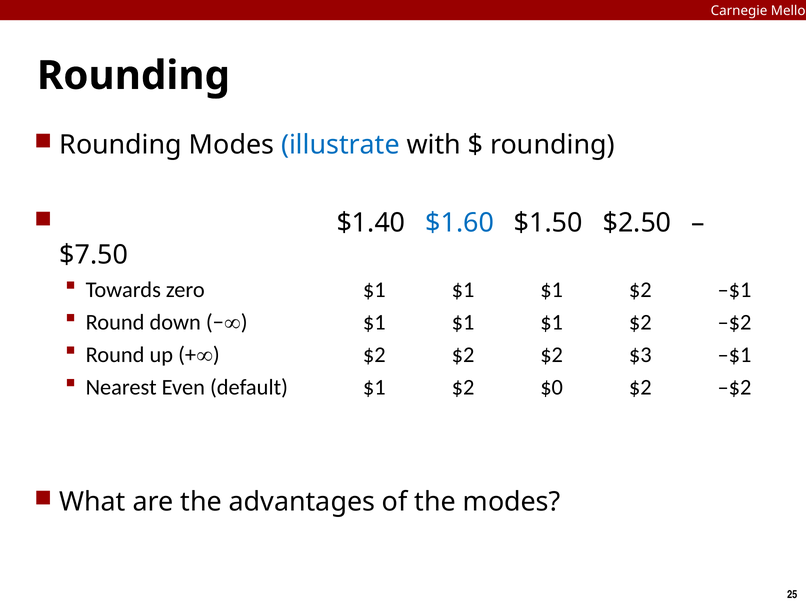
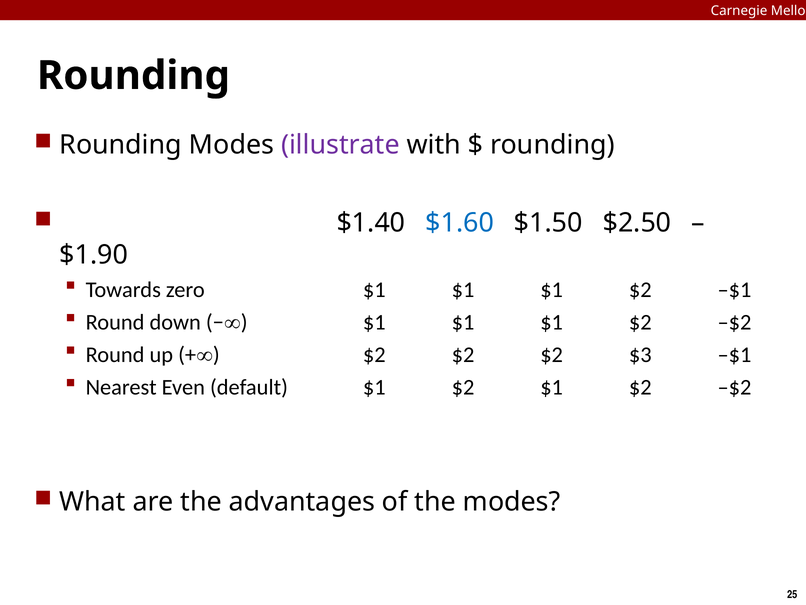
illustrate colour: blue -> purple
$7.50: $7.50 -> $1.90
$2 $0: $0 -> $1
